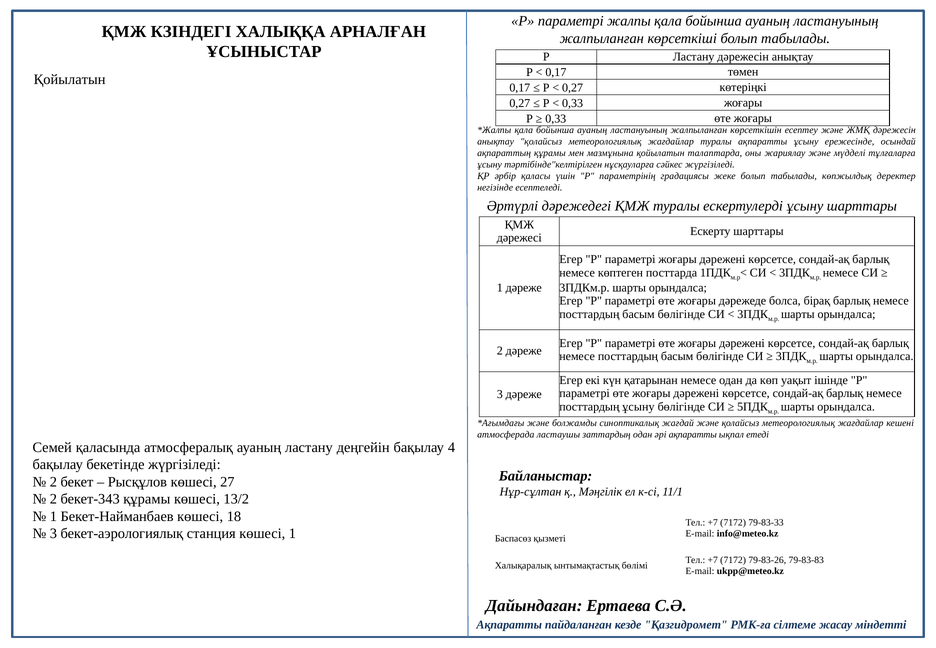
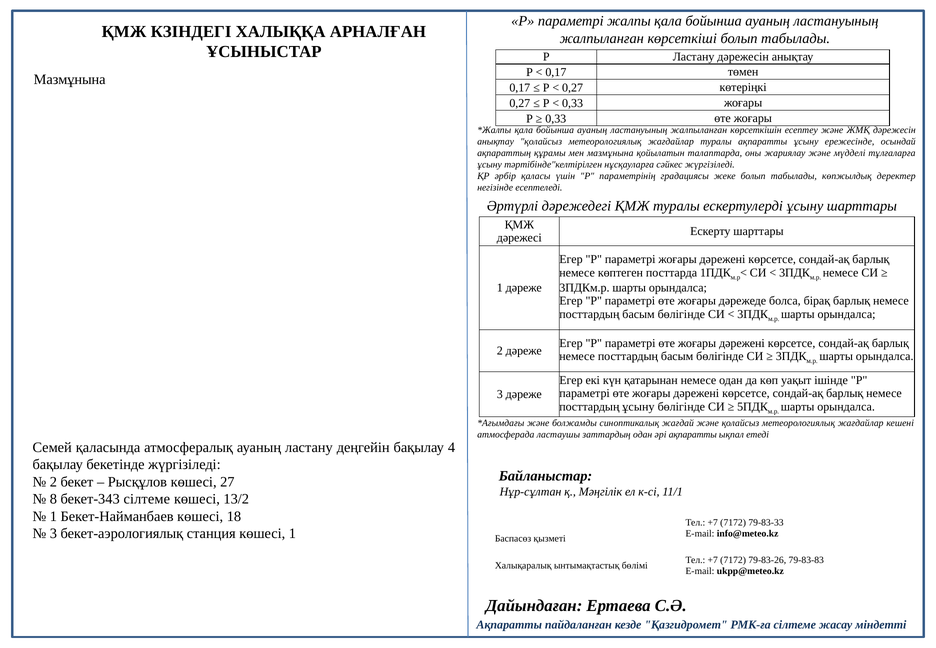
Қойылатын at (70, 80): Қойылатын -> Мазмұнына
2 at (53, 499): 2 -> 8
бекет-343 құрамы: құрамы -> сілтеме
